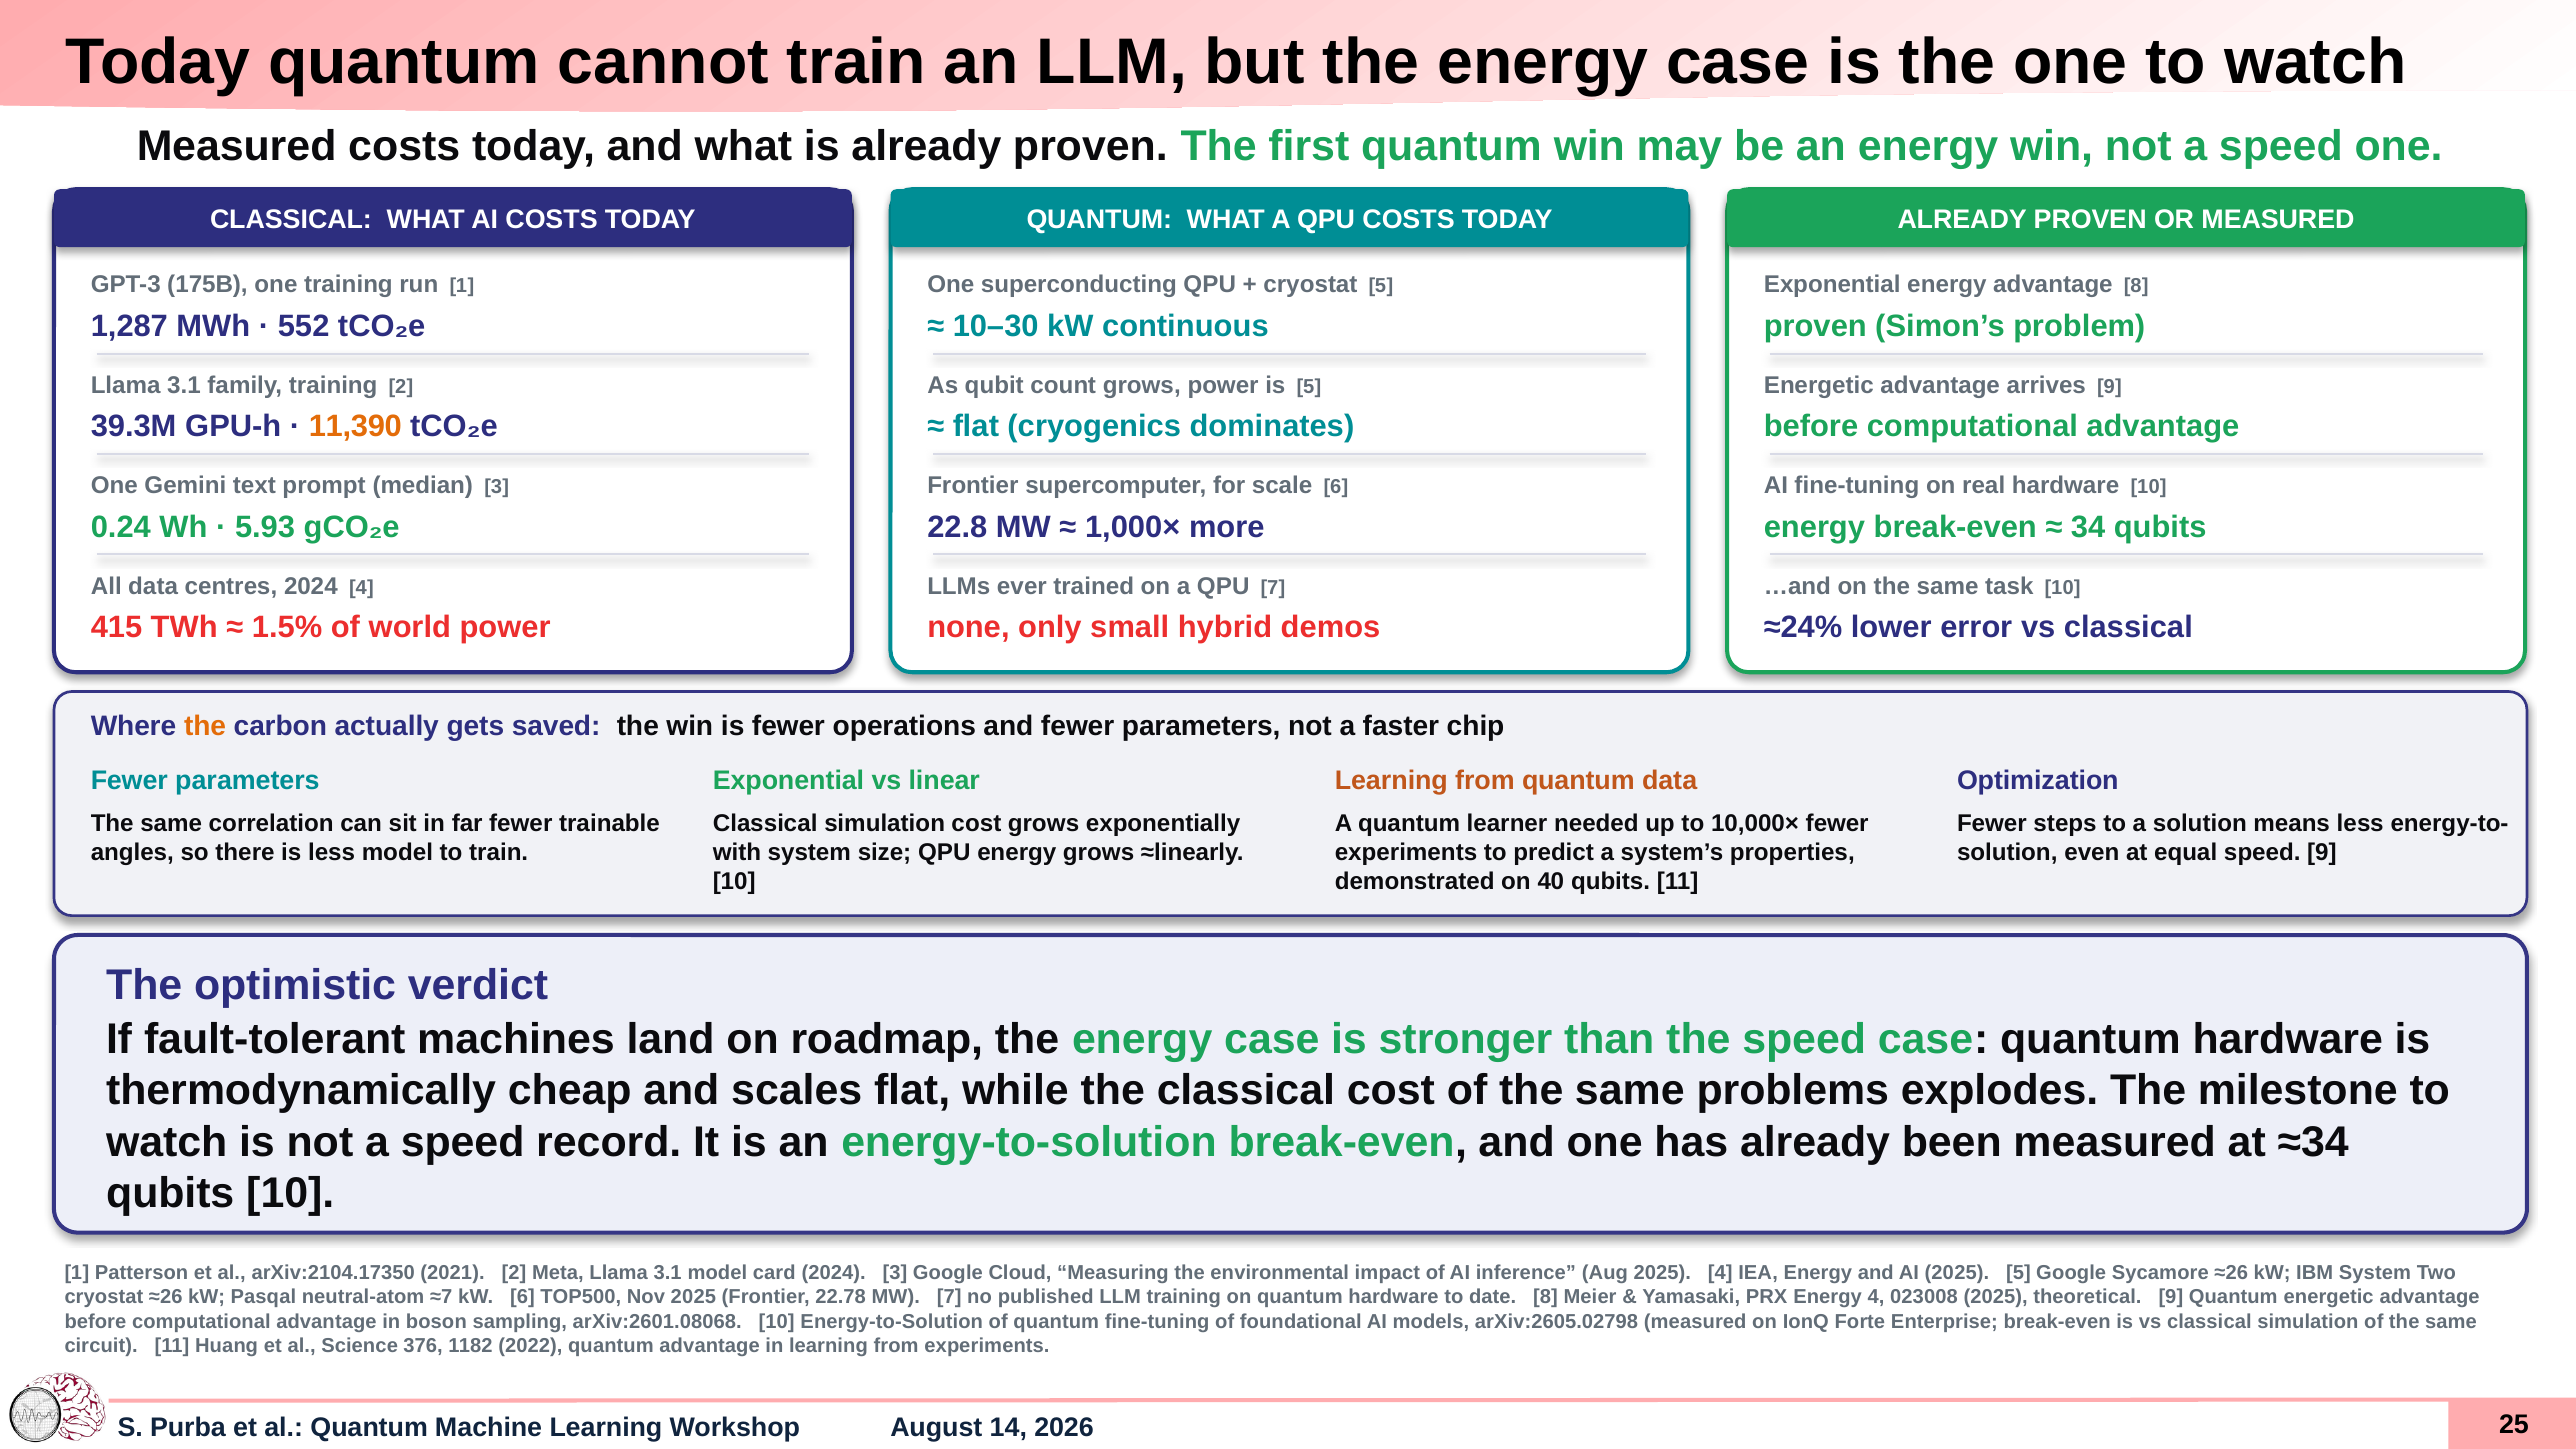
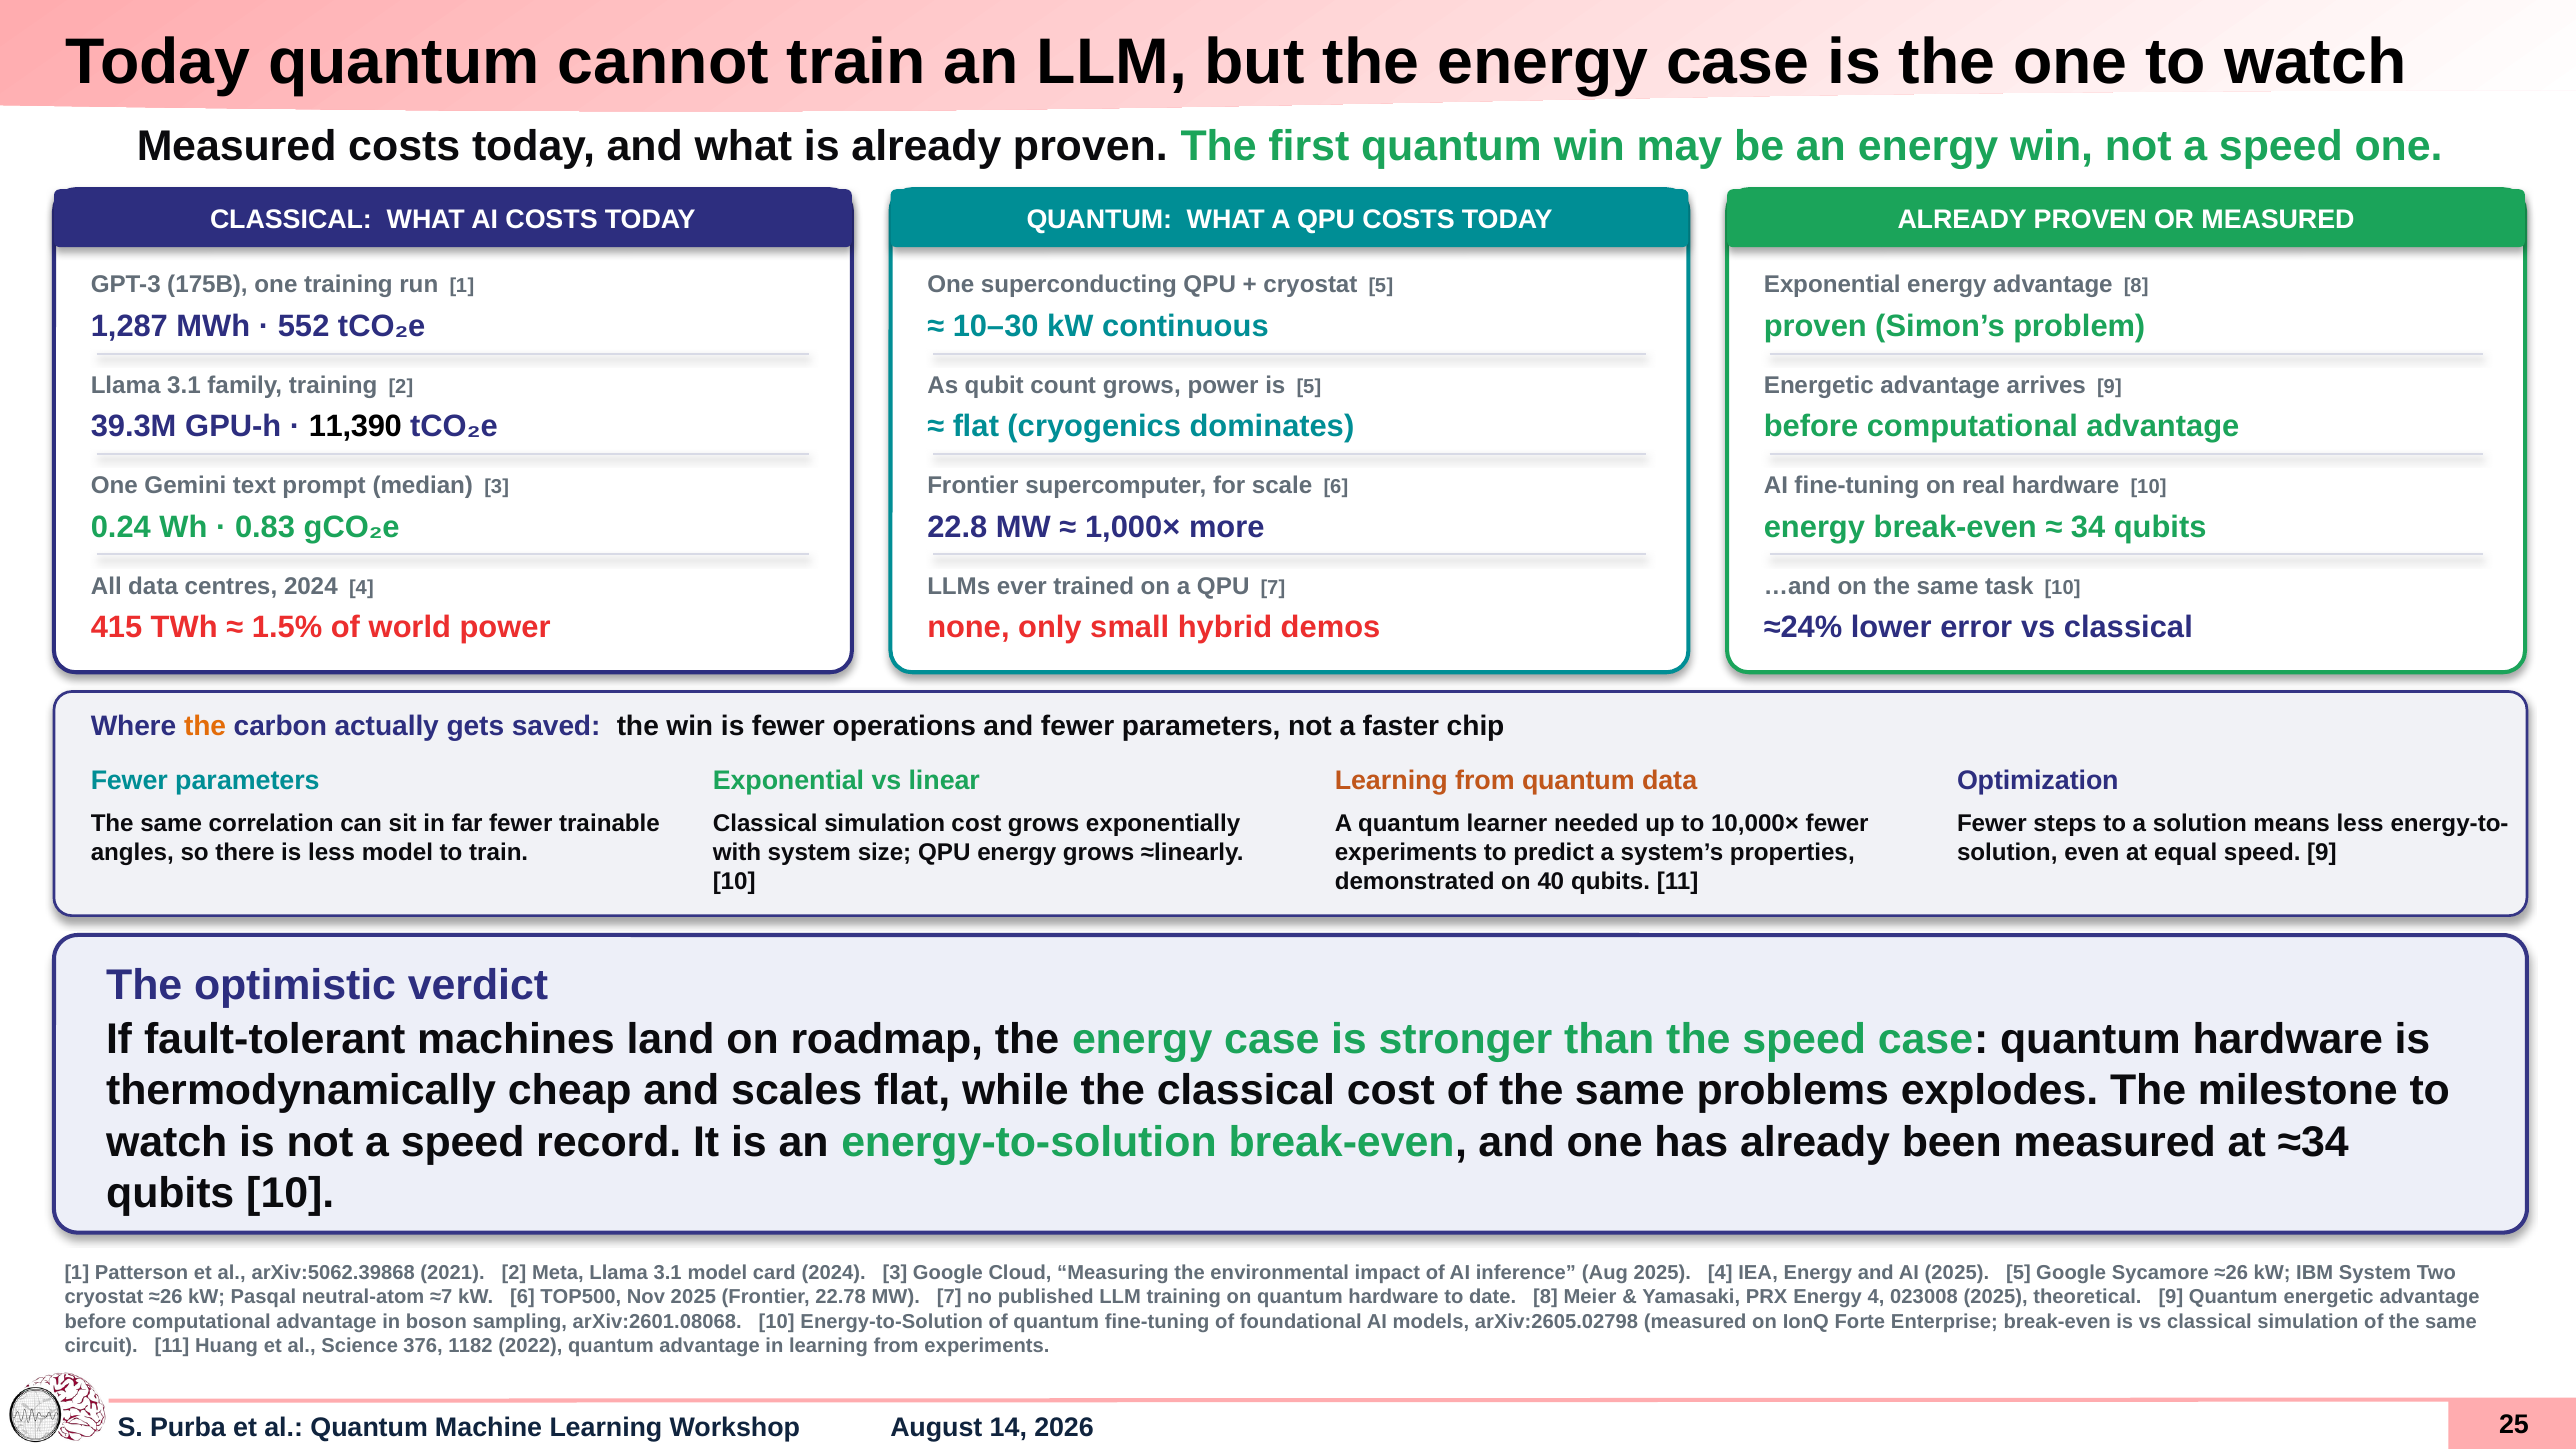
11,390 colour: orange -> black
5.93: 5.93 -> 0.83
arXiv:2104.17350: arXiv:2104.17350 -> arXiv:5062.39868
